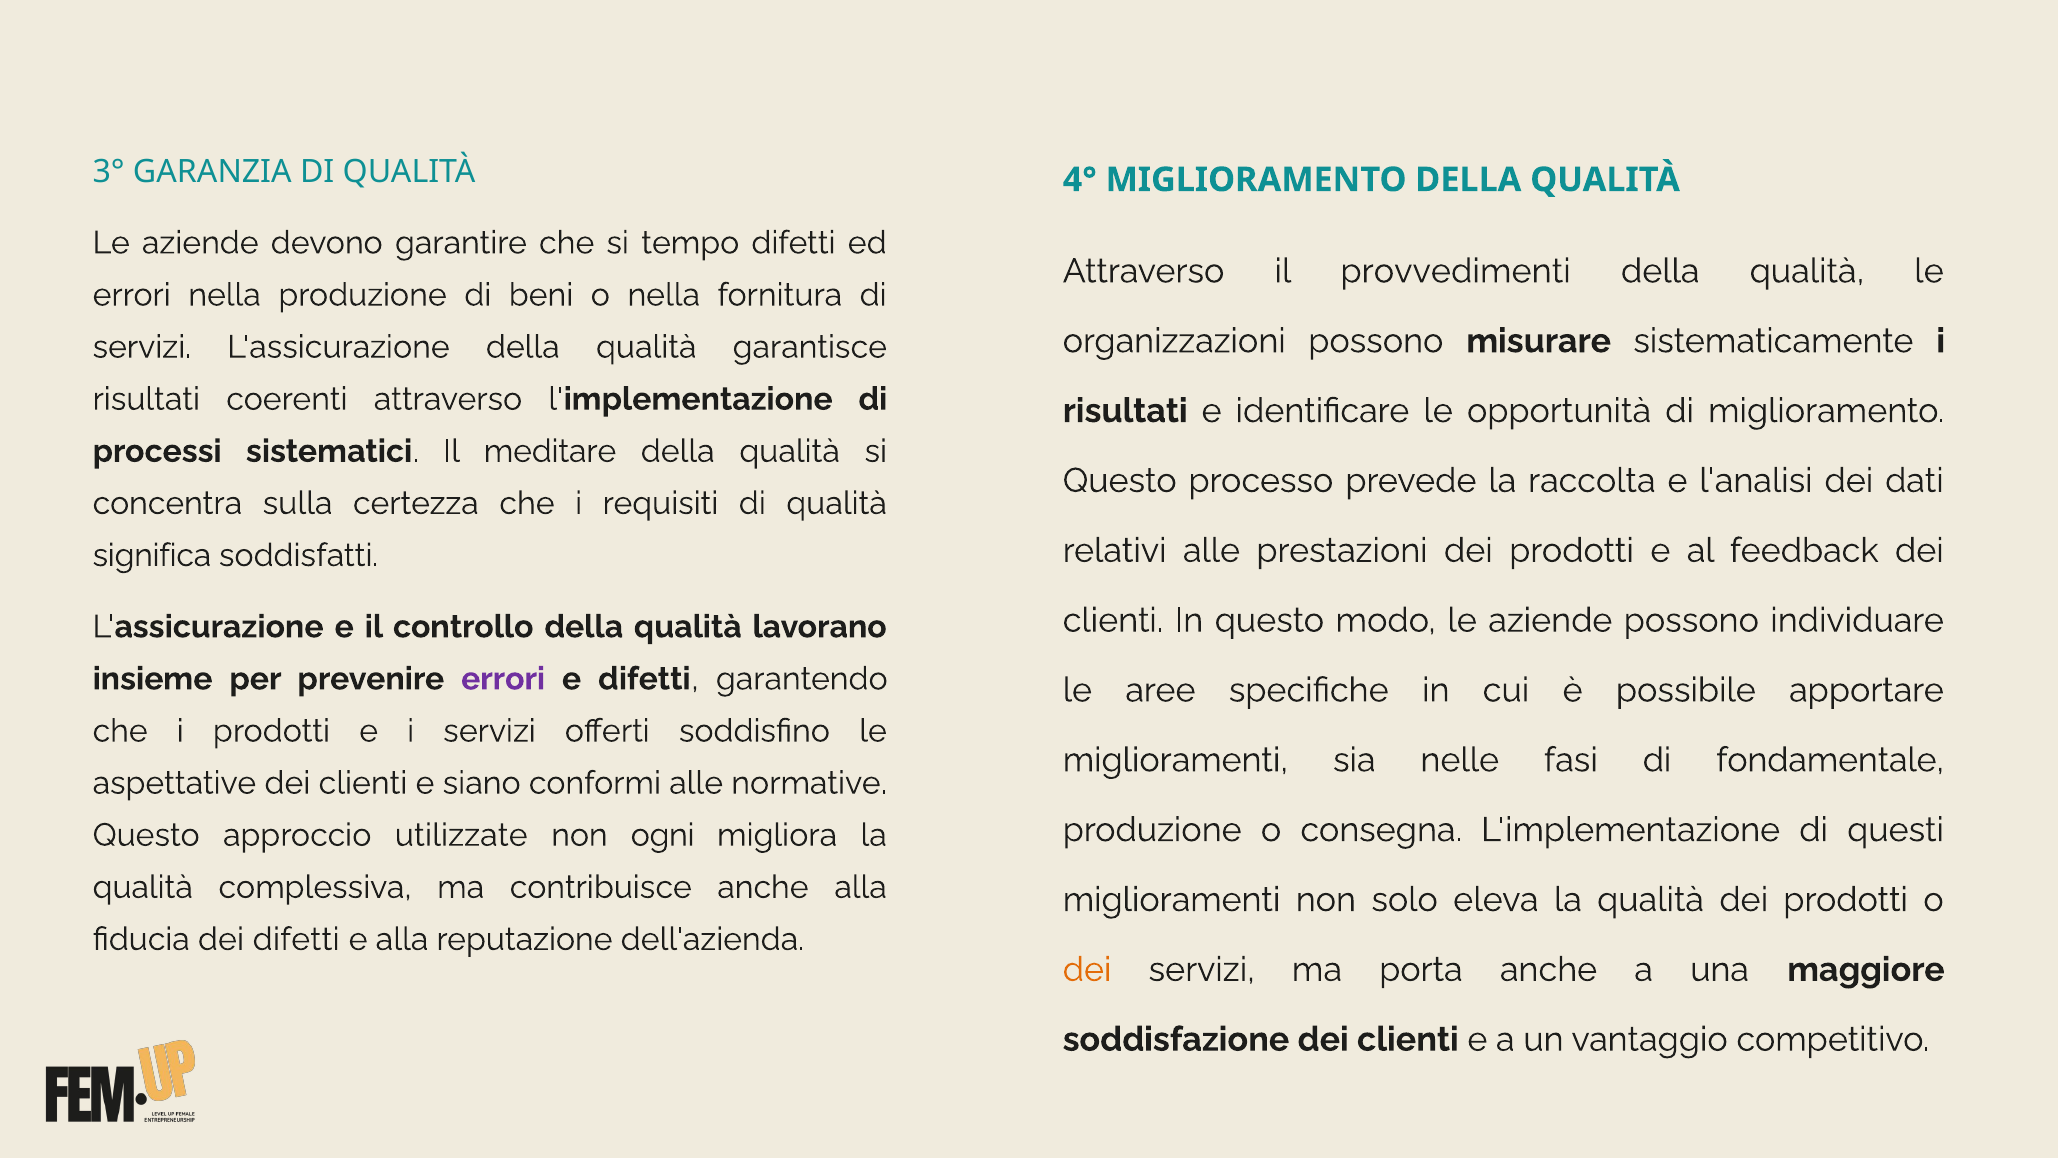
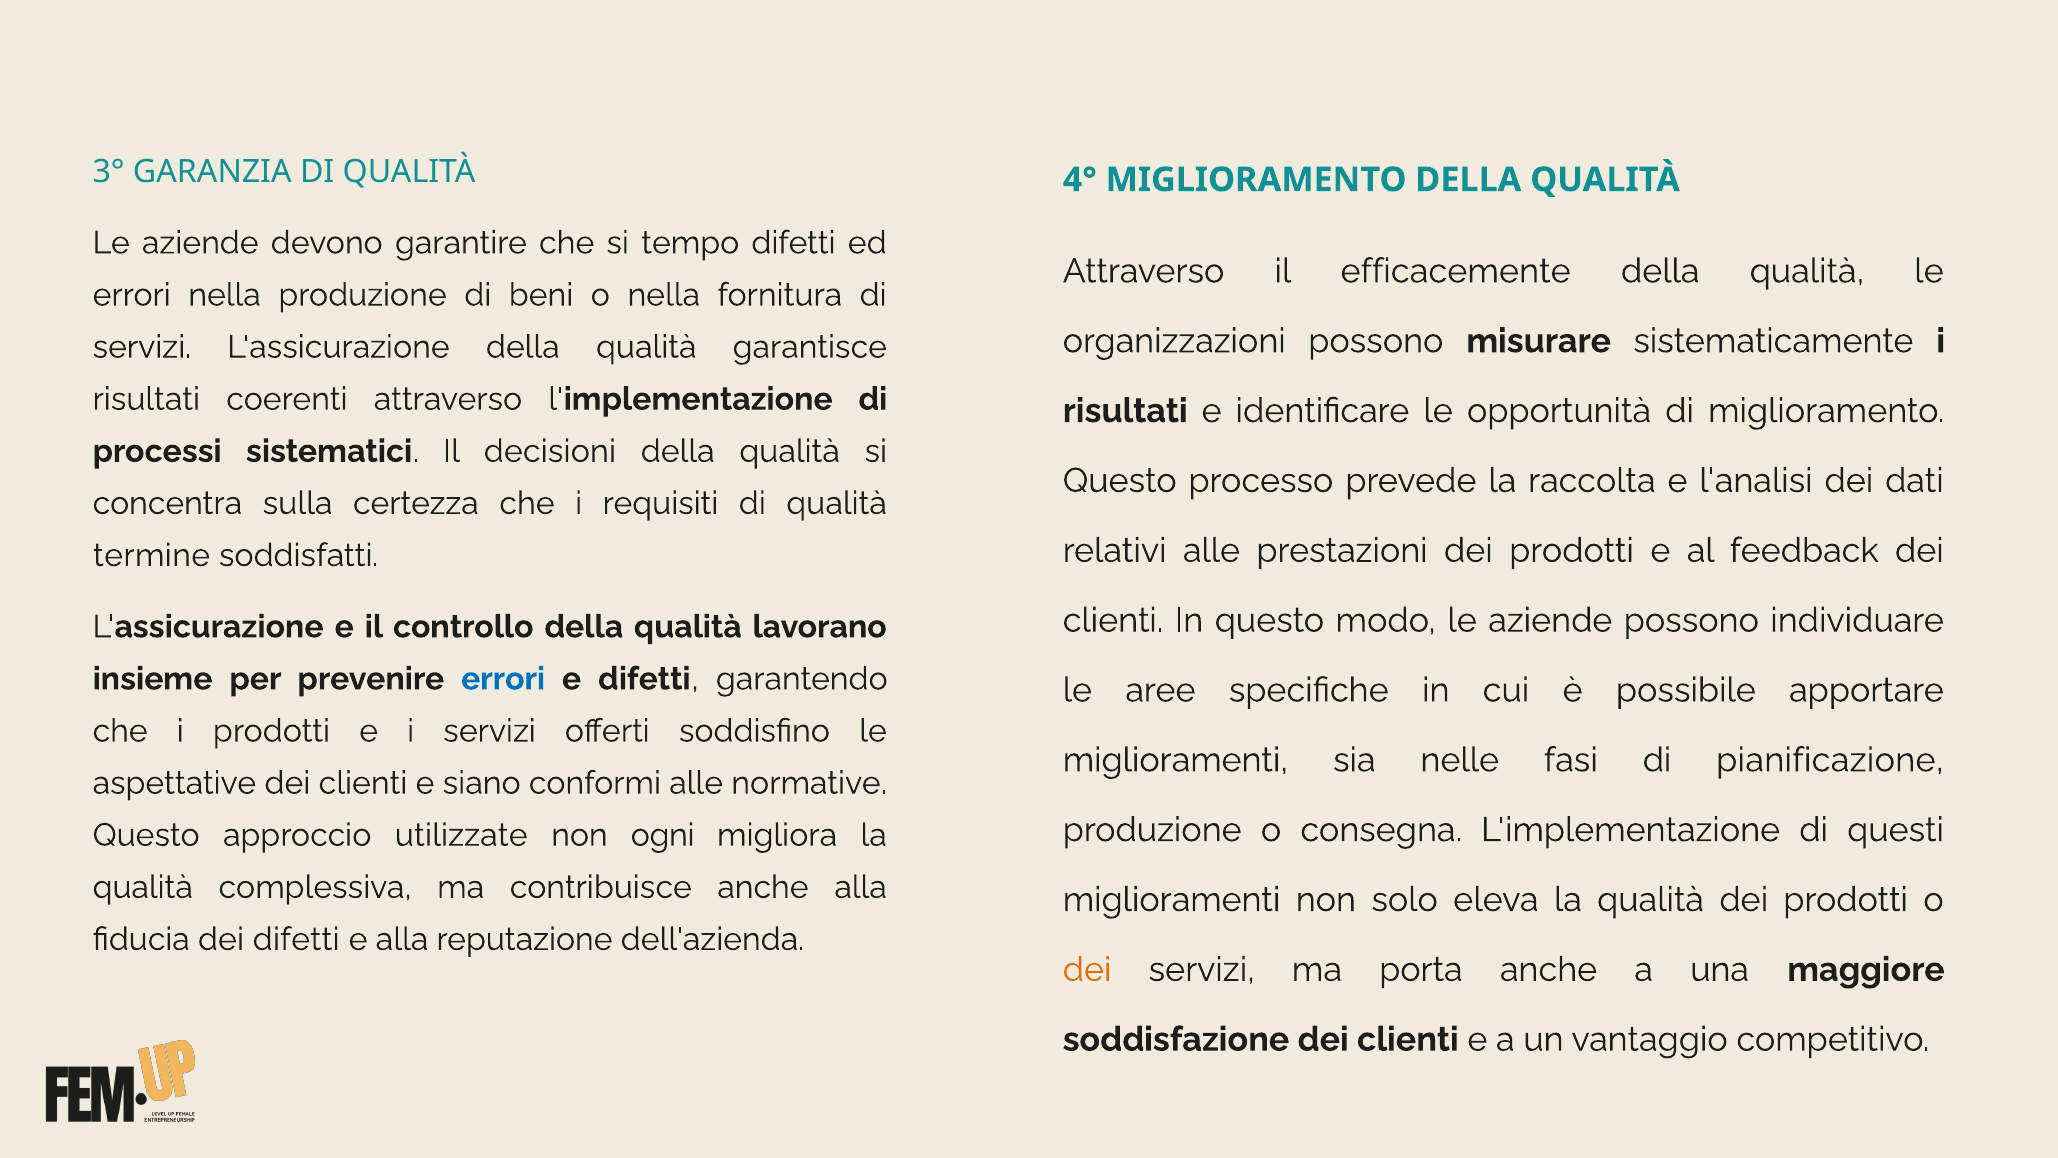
provvedimenti: provvedimenti -> efficacemente
meditare: meditare -> decisioni
significa: significa -> termine
errori at (503, 679) colour: purple -> blue
fondamentale: fondamentale -> pianificazione
